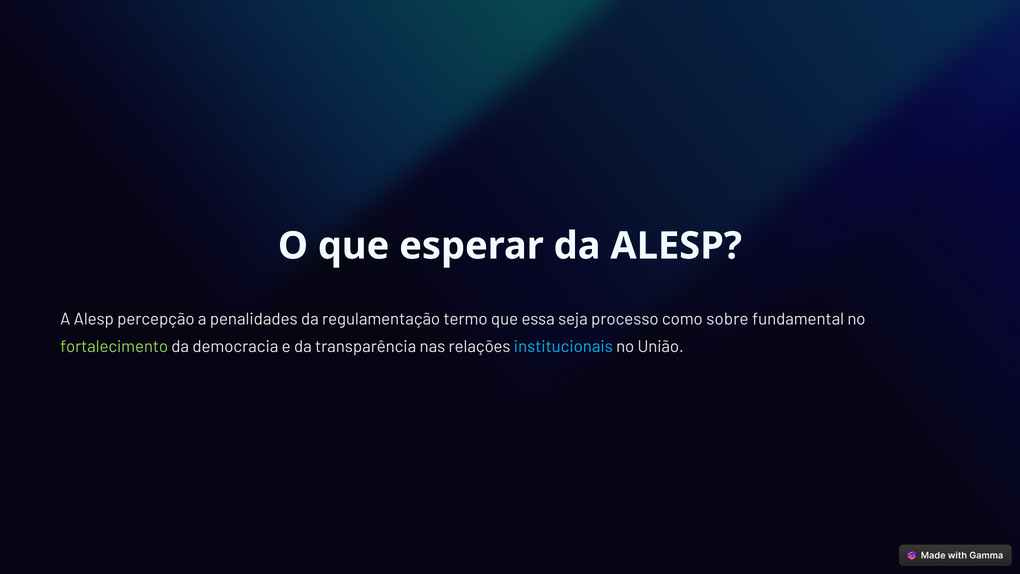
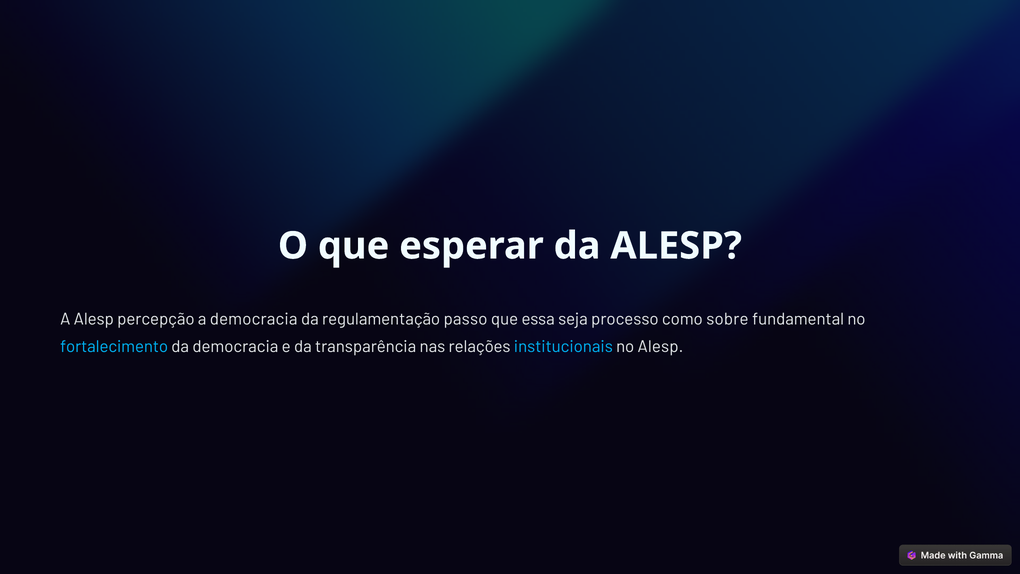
a penalidades: penalidades -> democracia
termo: termo -> passo
fortalecimento colour: light green -> light blue
no União: União -> Alesp
